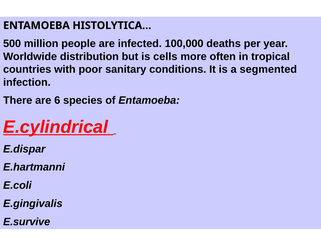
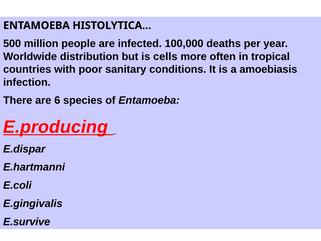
segmented: segmented -> amoebiasis
E.cylindrical: E.cylindrical -> E.producing
